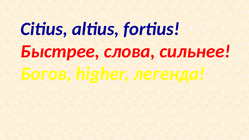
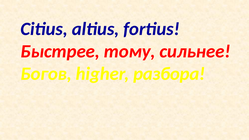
слова: слова -> тому
легенда: легенда -> разбора
